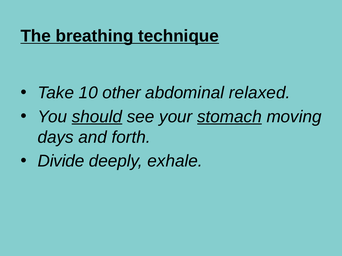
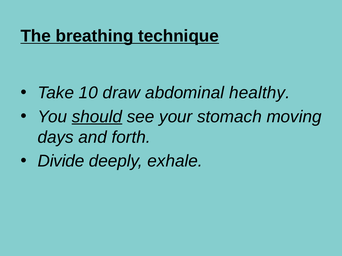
other: other -> draw
relaxed: relaxed -> healthy
stomach underline: present -> none
